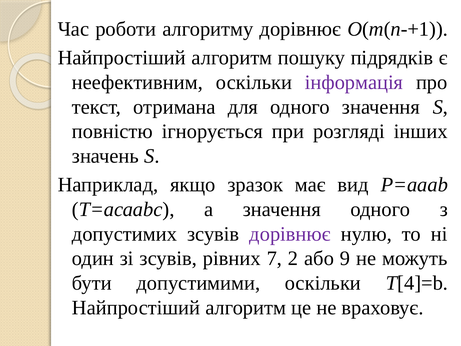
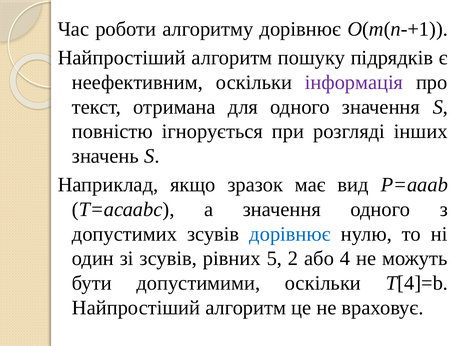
дорівнює at (290, 234) colour: purple -> blue
7: 7 -> 5
9: 9 -> 4
